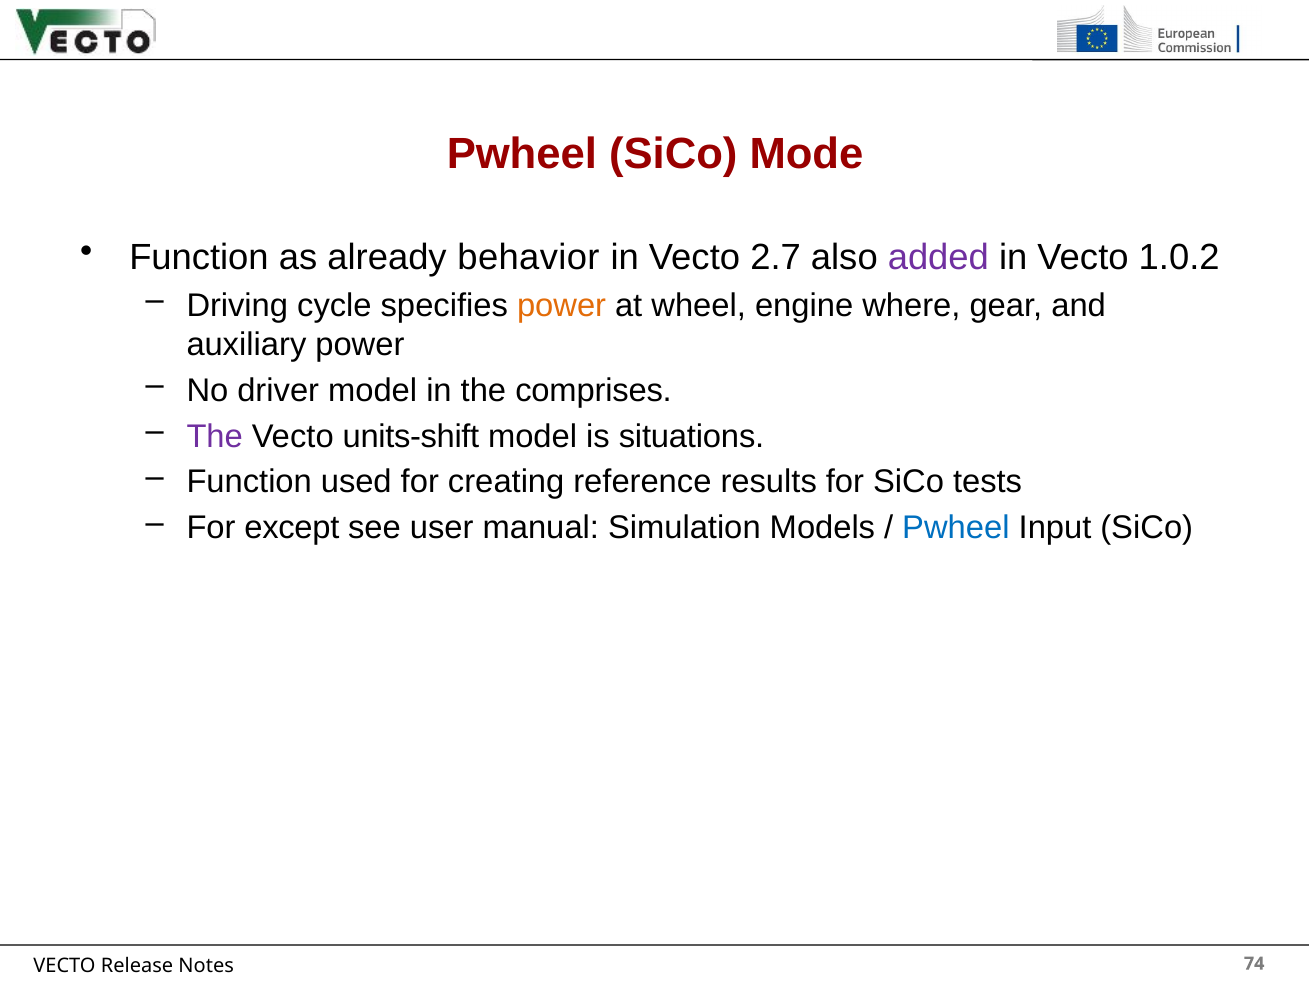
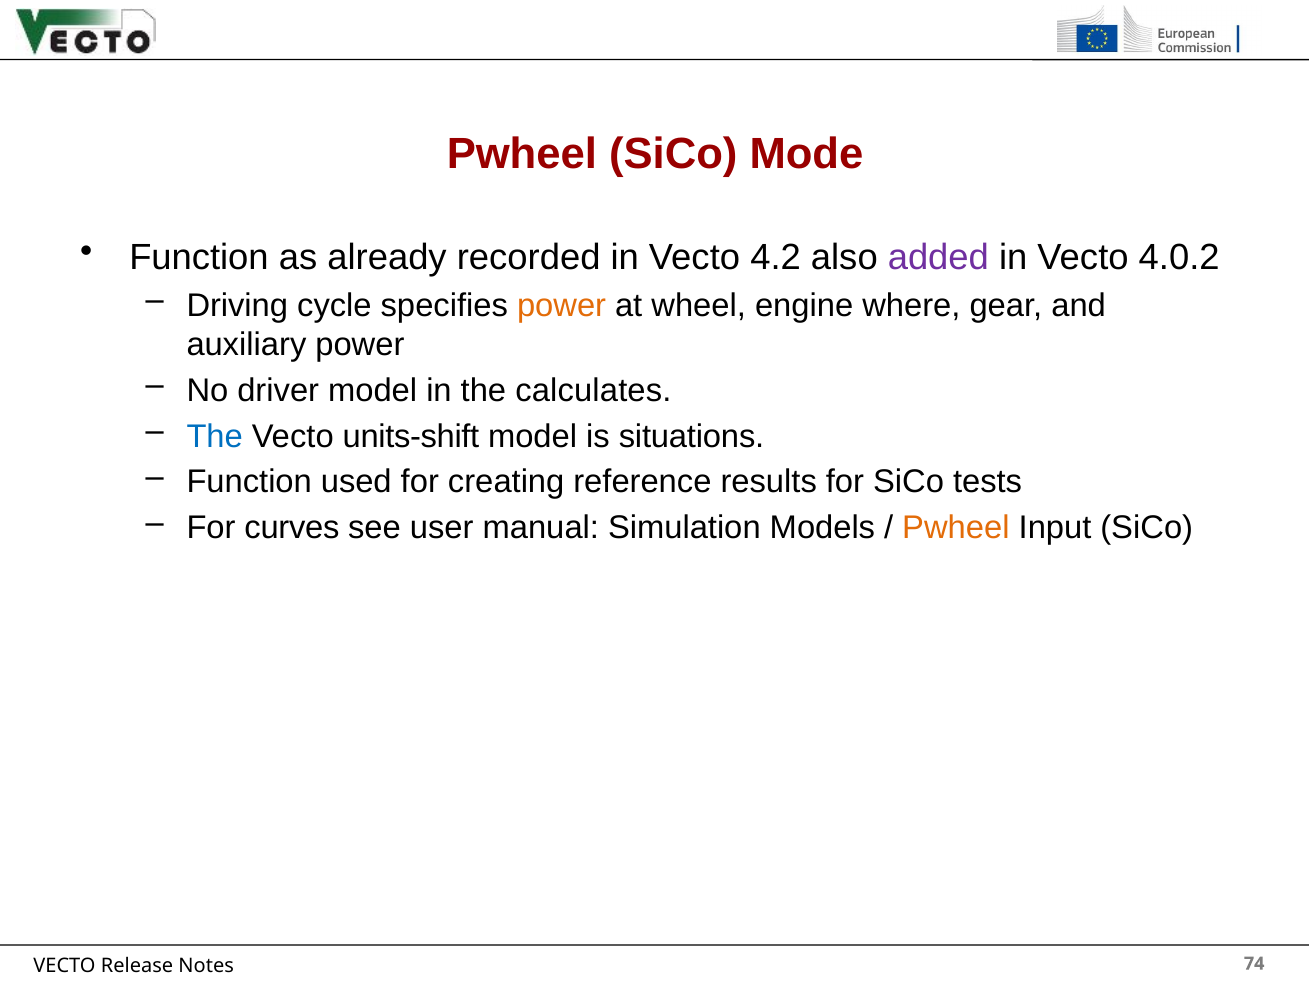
behavior: behavior -> recorded
2.7: 2.7 -> 4.2
1.0.2: 1.0.2 -> 4.0.2
comprises: comprises -> calculates
The at (215, 436) colour: purple -> blue
except: except -> curves
Pwheel at (956, 528) colour: blue -> orange
